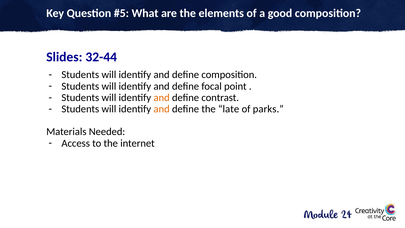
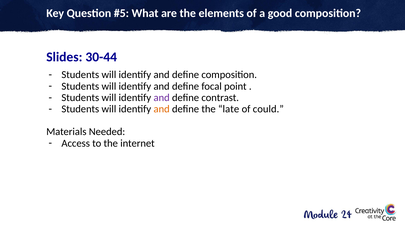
32-44: 32-44 -> 30-44
and at (162, 98) colour: orange -> purple
parks: parks -> could
